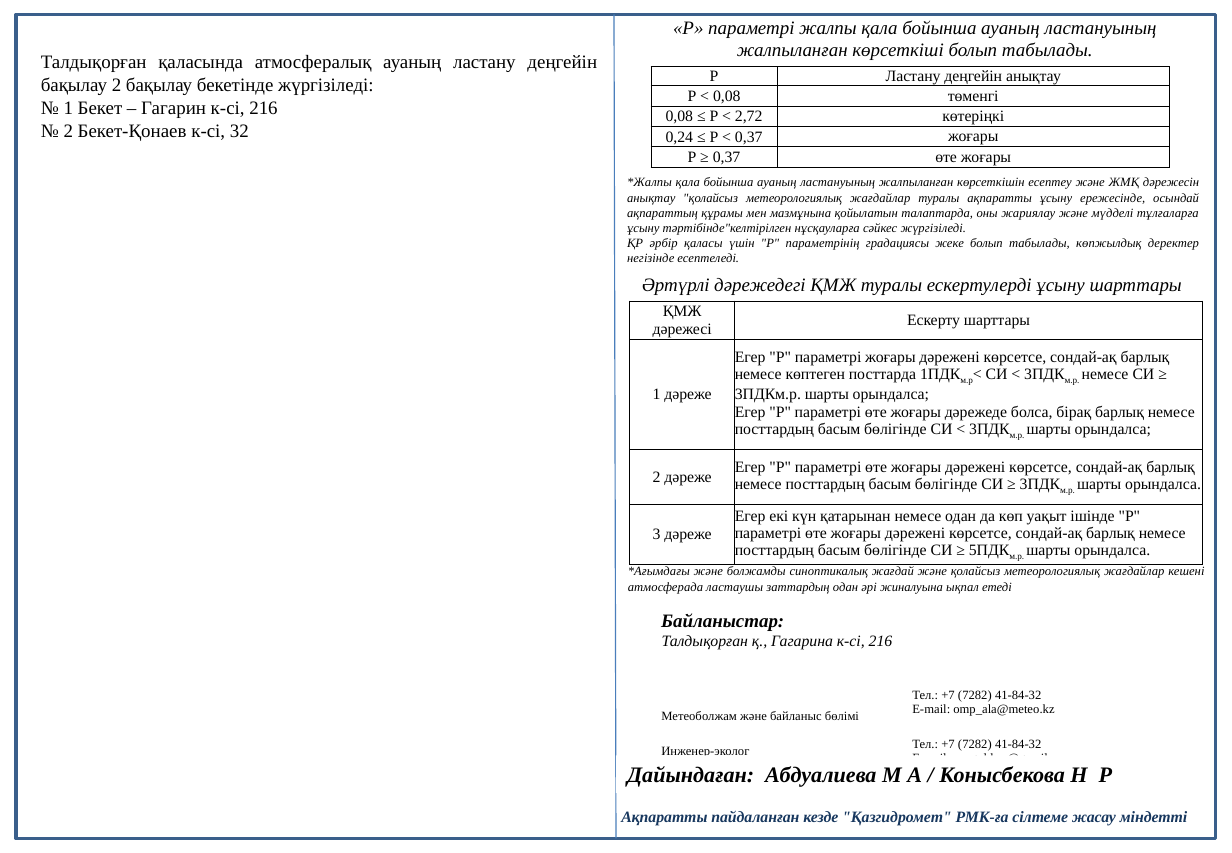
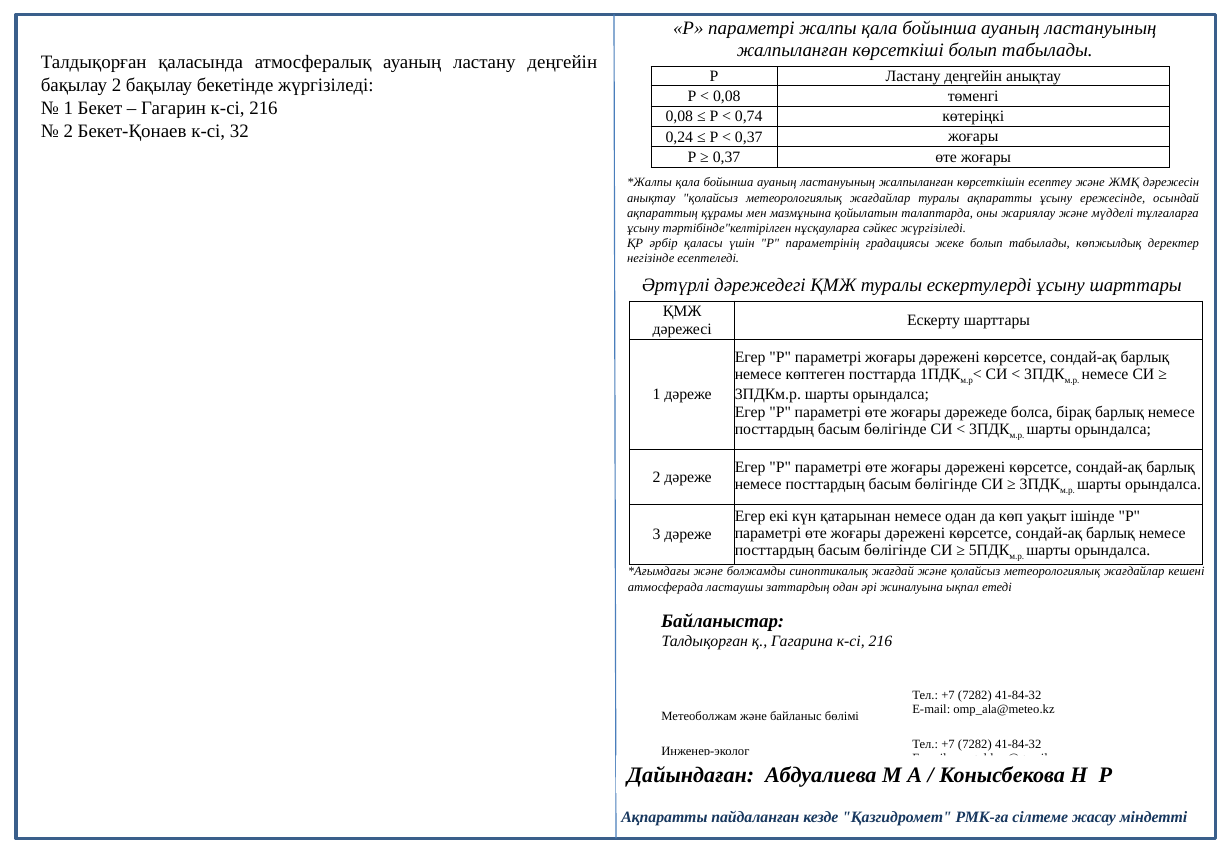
2,72: 2,72 -> 0,74
